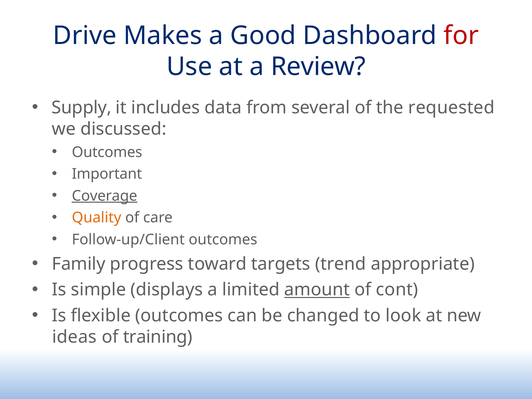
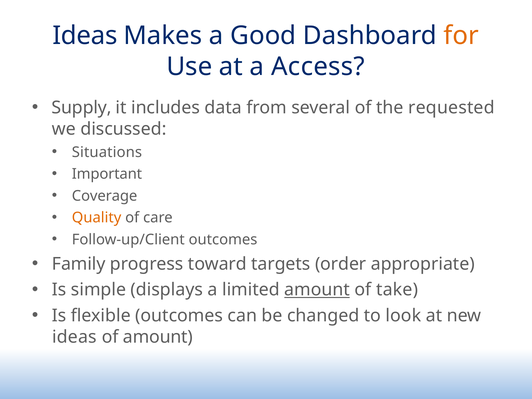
Drive at (85, 36): Drive -> Ideas
for colour: red -> orange
Review: Review -> Access
Outcomes at (107, 152): Outcomes -> Situations
Coverage underline: present -> none
trend: trend -> order
cont: cont -> take
of training: training -> amount
